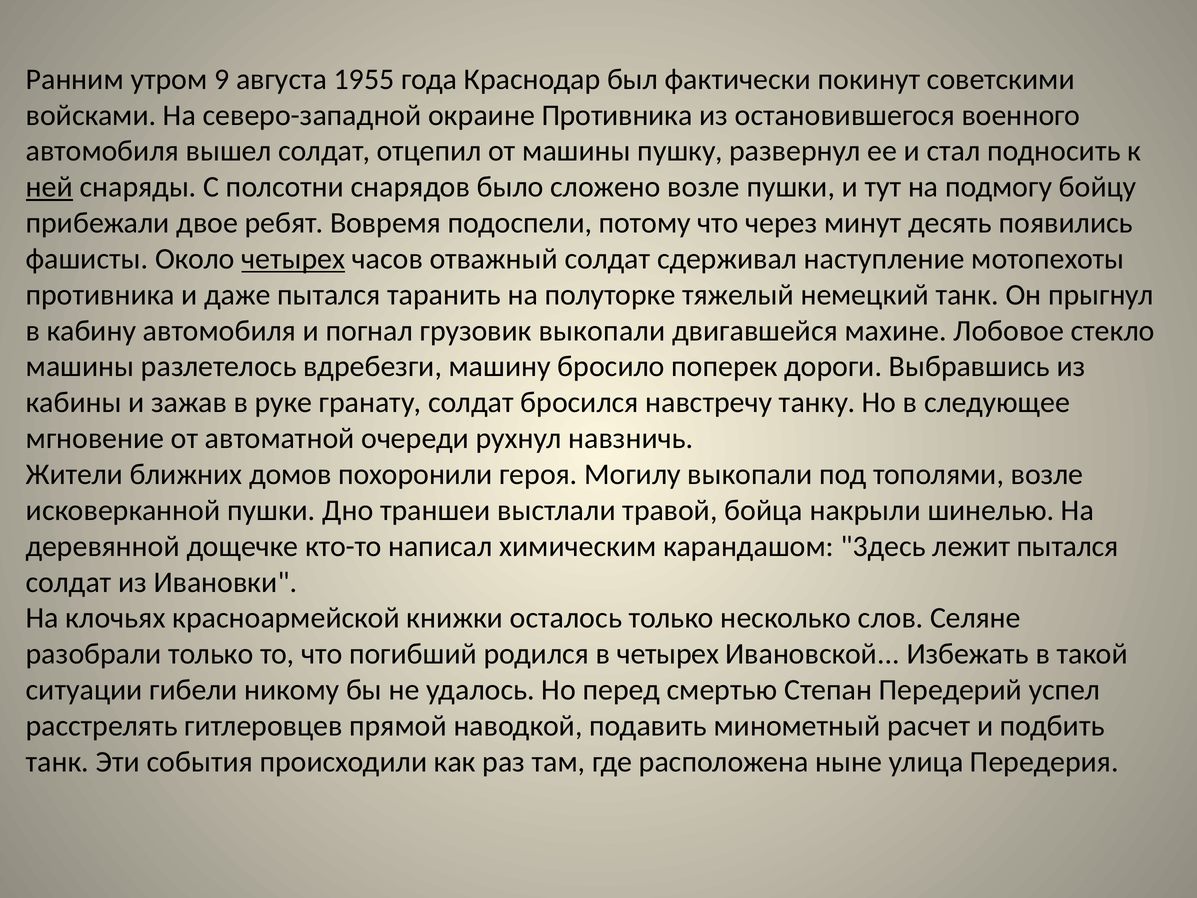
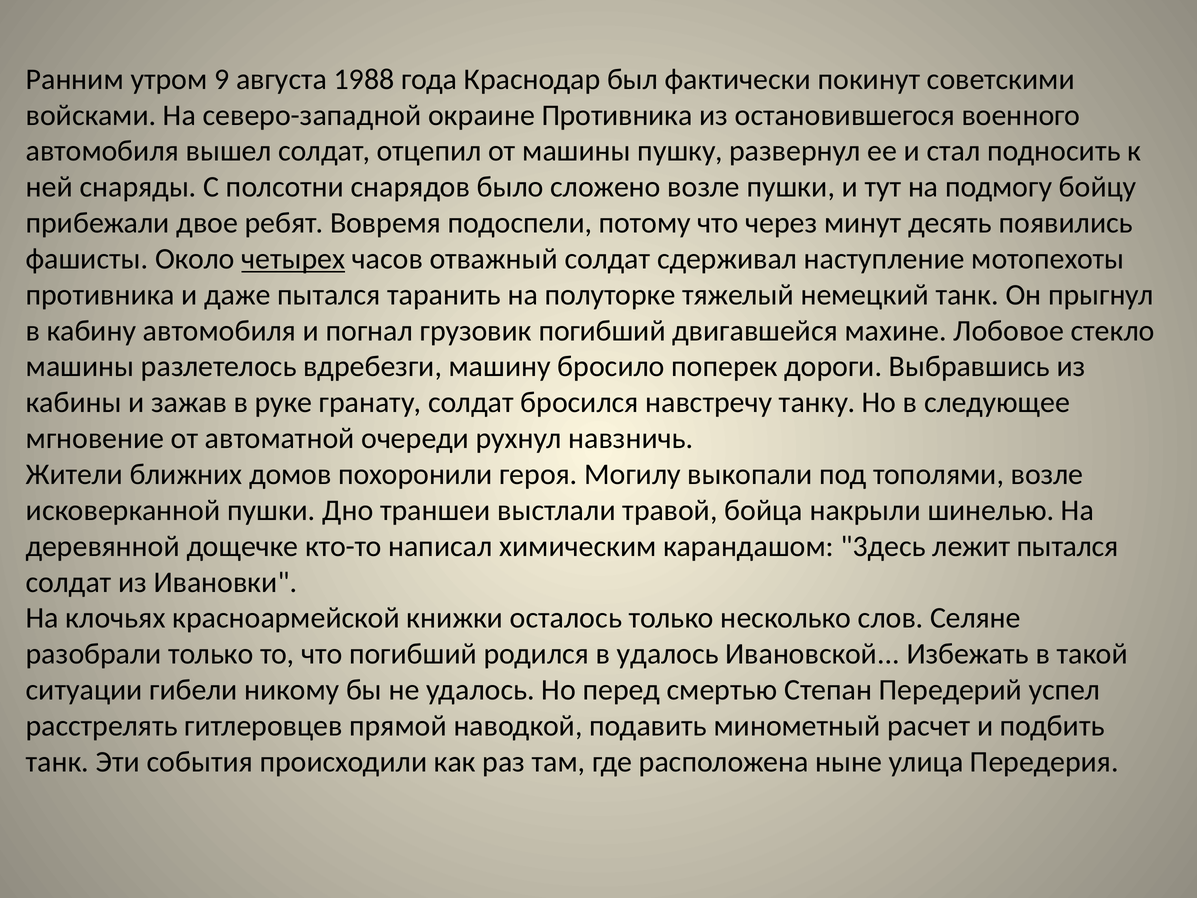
1955: 1955 -> 1988
ней underline: present -> none
грузовик выкопали: выкопали -> погибший
в четырех: четырех -> удалось
